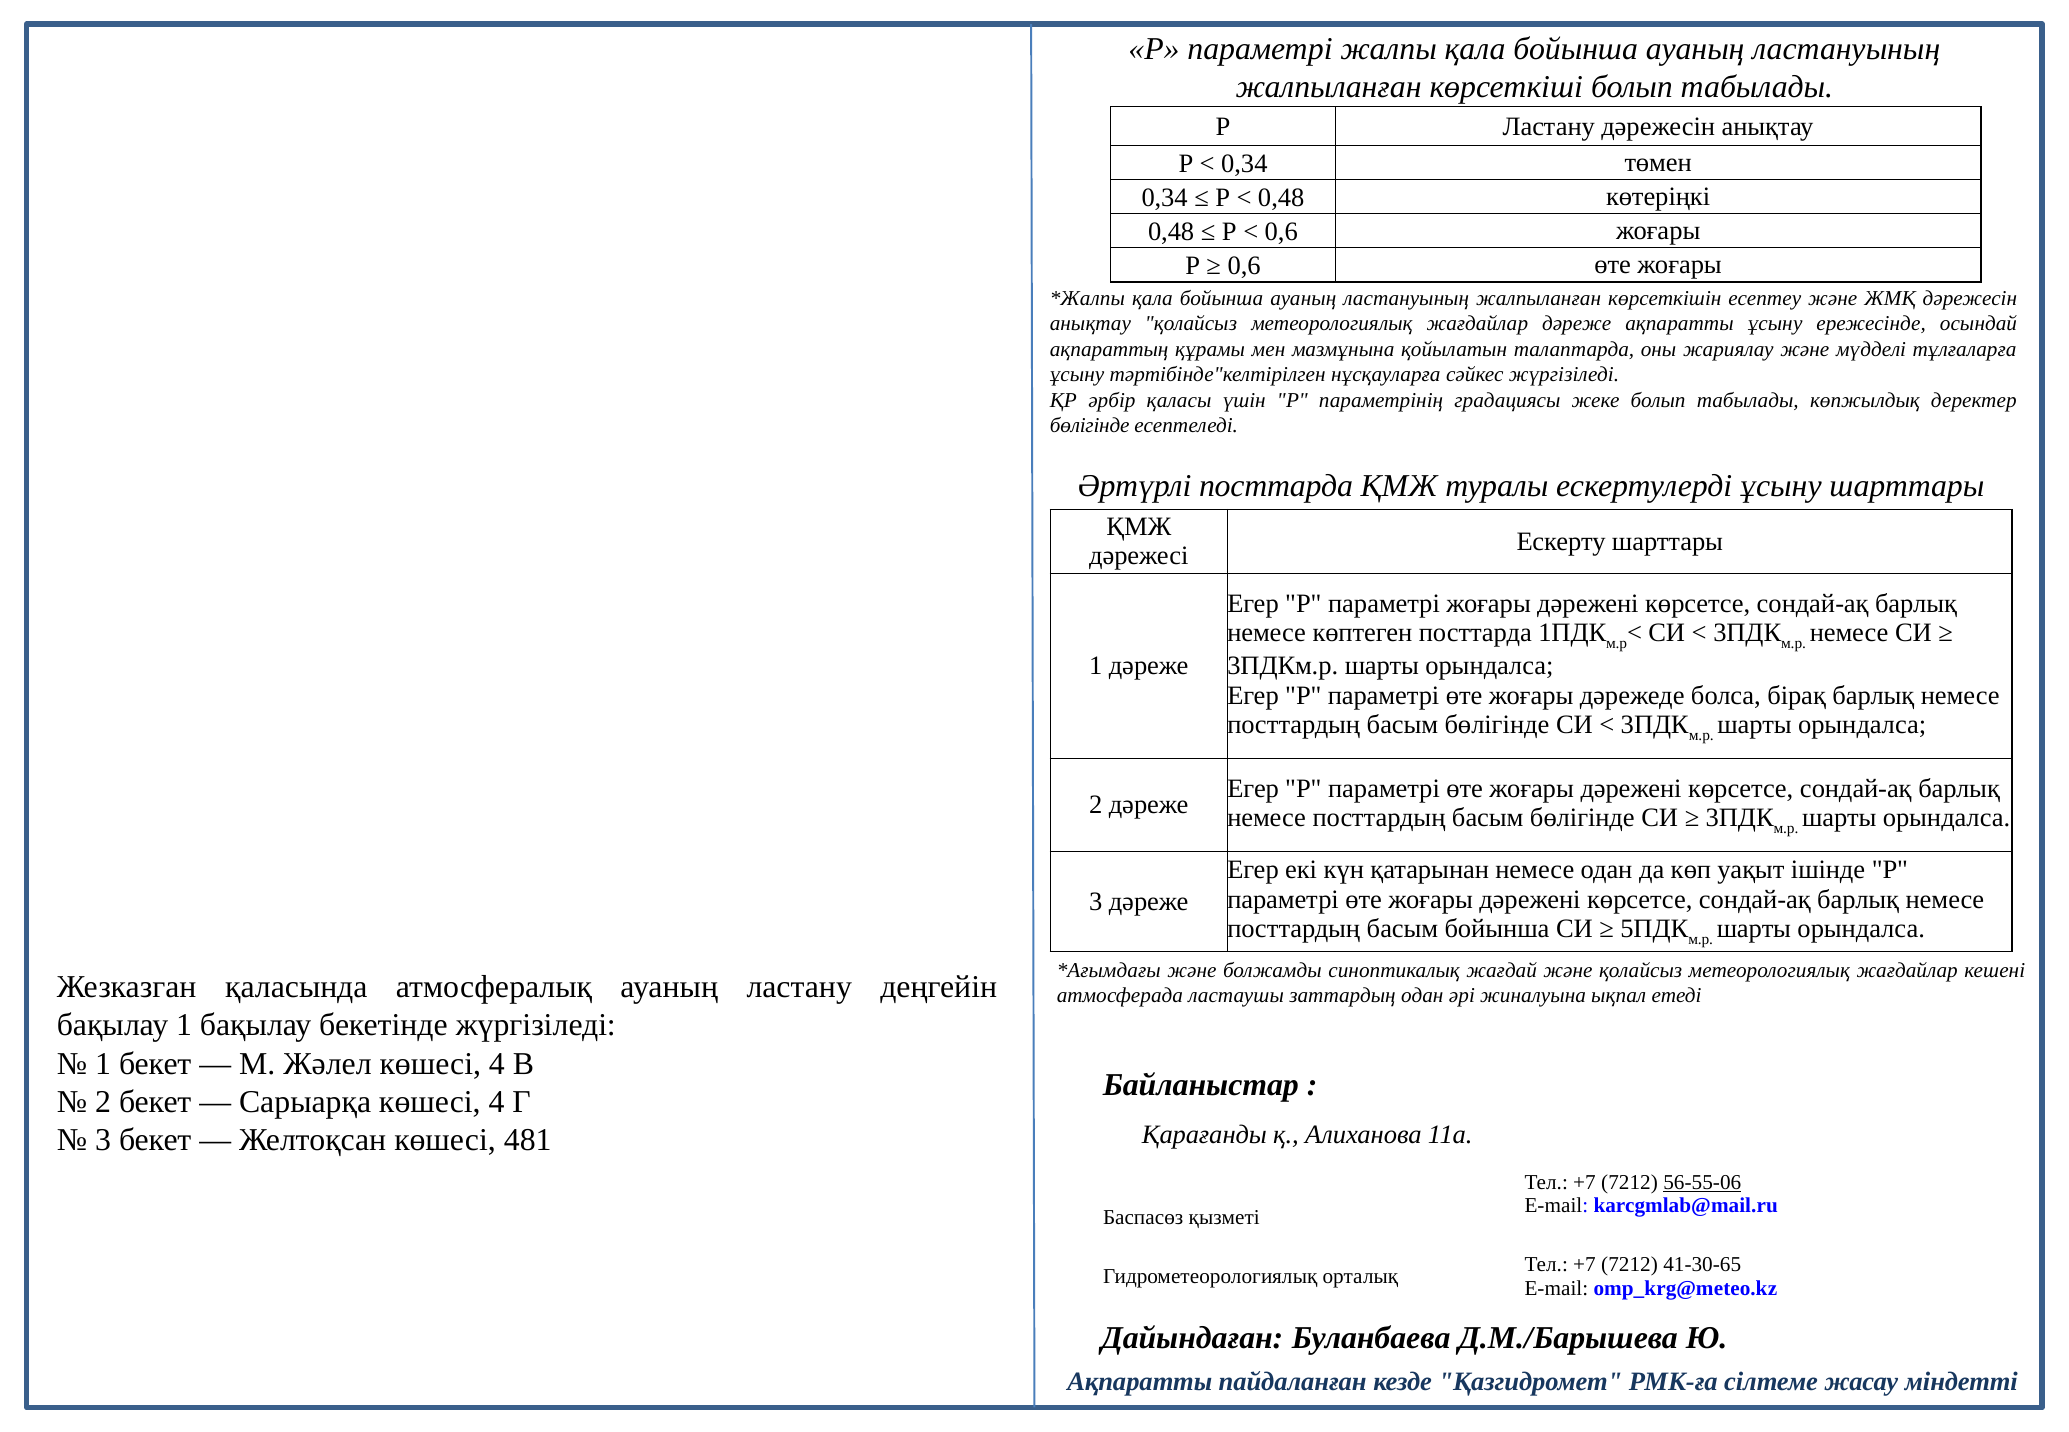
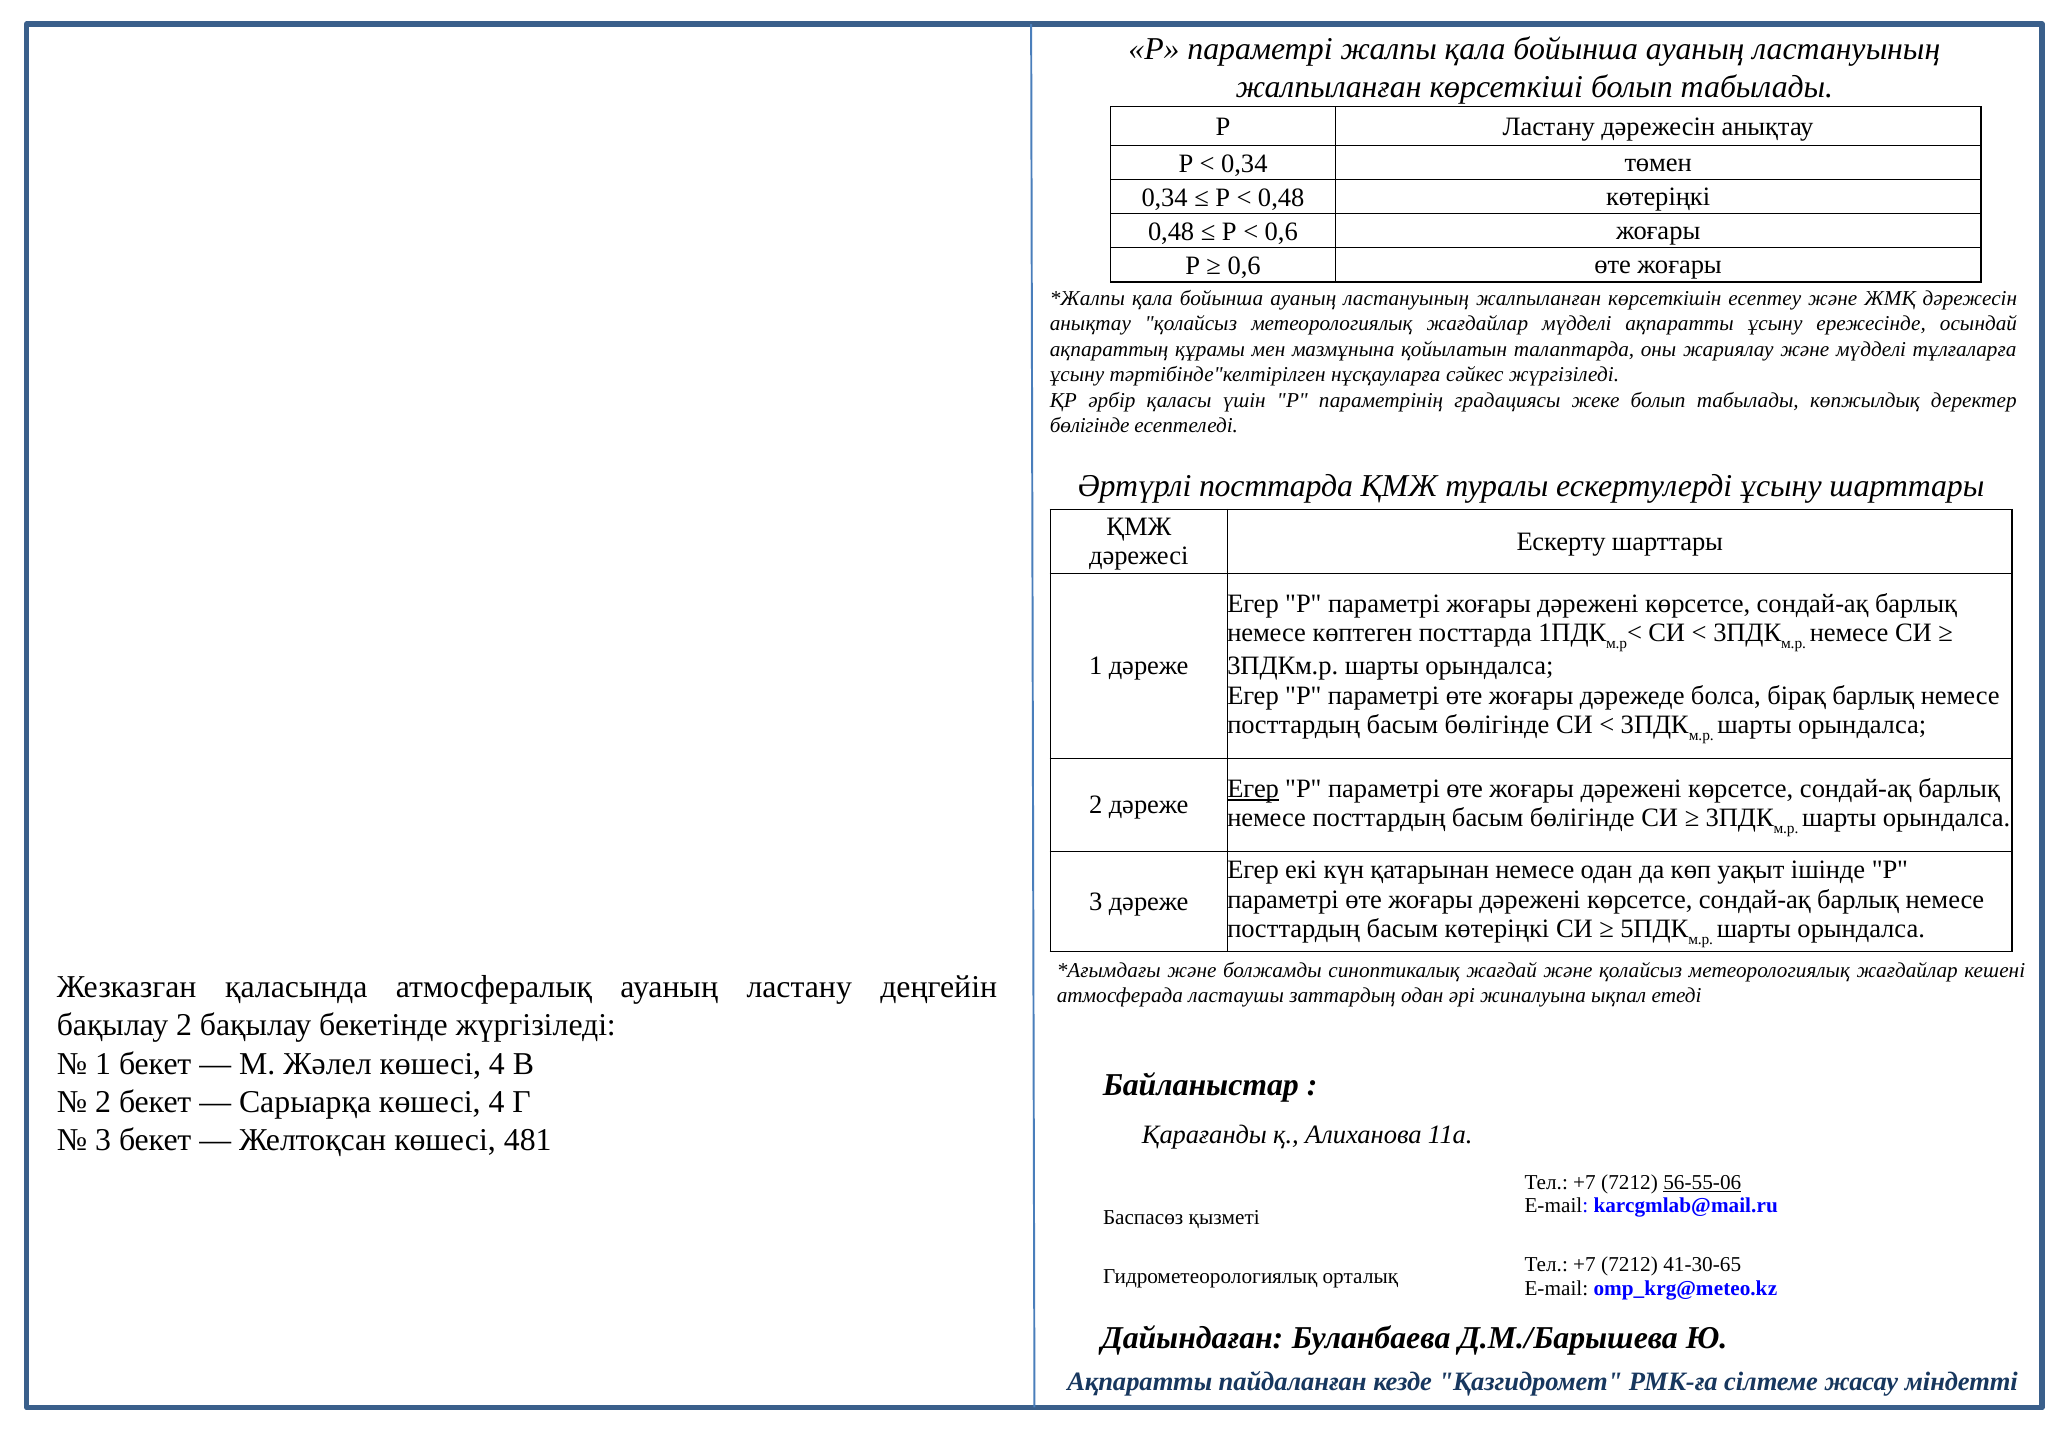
жағдайлар дәреже: дәреже -> мүдделі
Егер at (1253, 789) underline: none -> present
басым бойынша: бойынша -> көтеріңкі
бақылау 1: 1 -> 2
